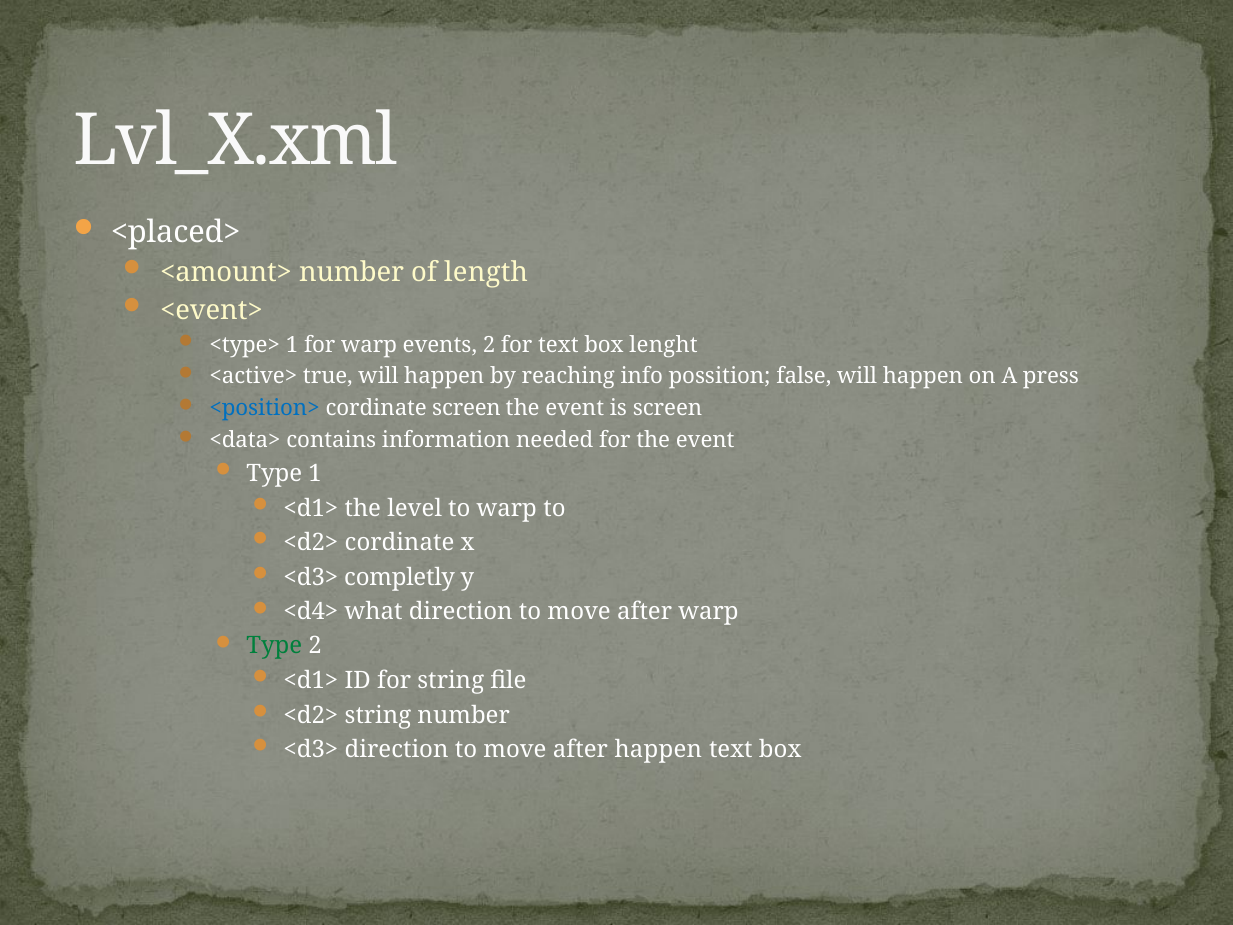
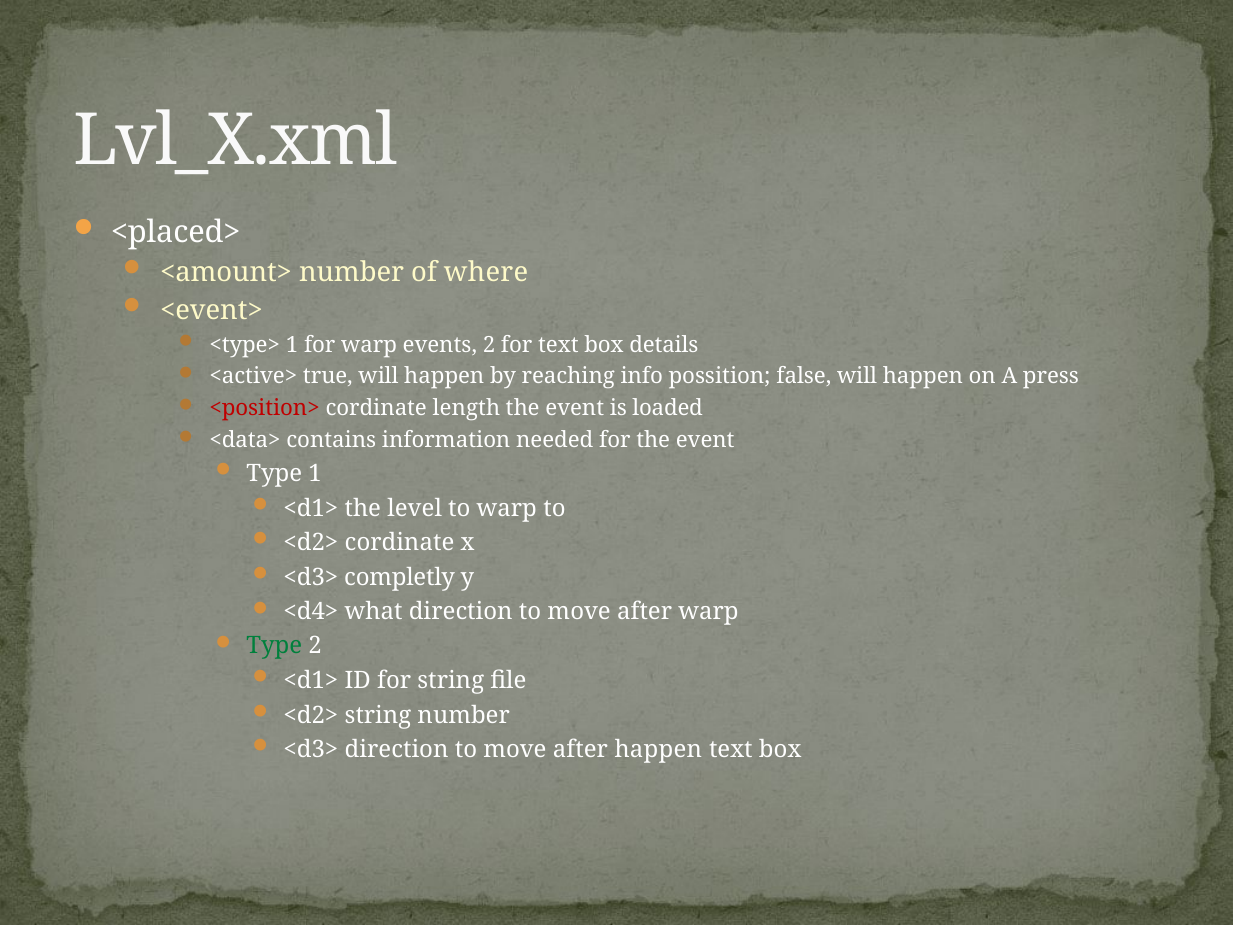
length: length -> where
lenght: lenght -> details
<position> colour: blue -> red
cordinate screen: screen -> length
is screen: screen -> loaded
